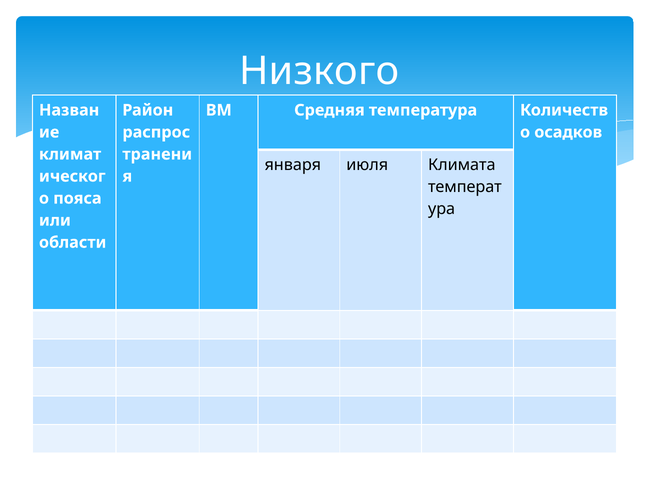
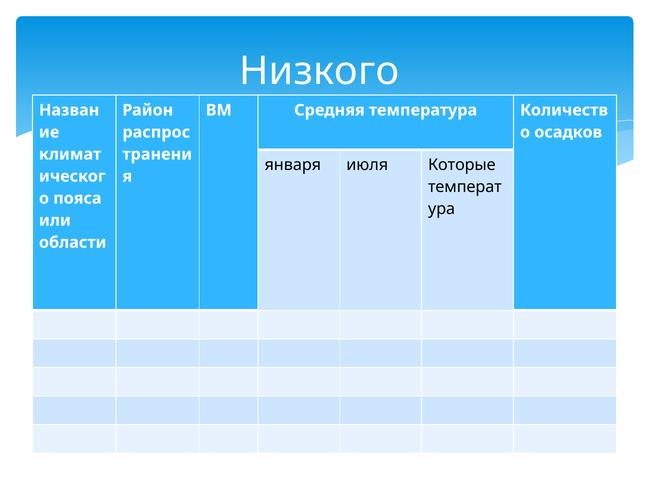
Климата: Климата -> Которые
